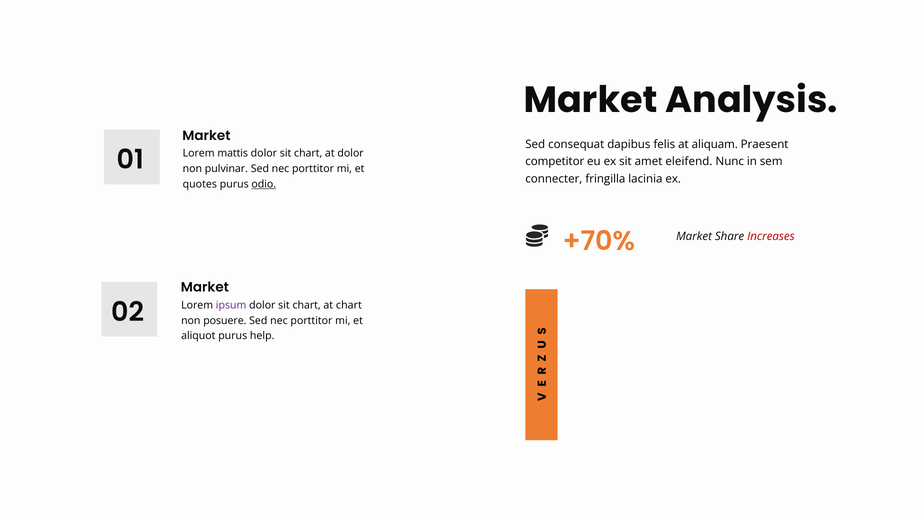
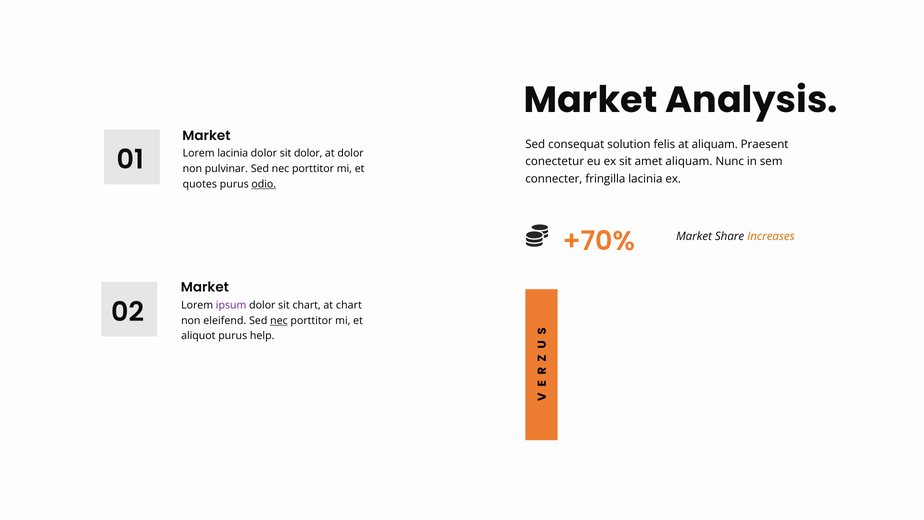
dapibus: dapibus -> solution
Lorem mattis: mattis -> lacinia
chart at (308, 153): chart -> dolor
competitor: competitor -> conectetur
amet eleifend: eleifend -> aliquam
Increases colour: red -> orange
posuere: posuere -> eleifend
nec at (279, 320) underline: none -> present
